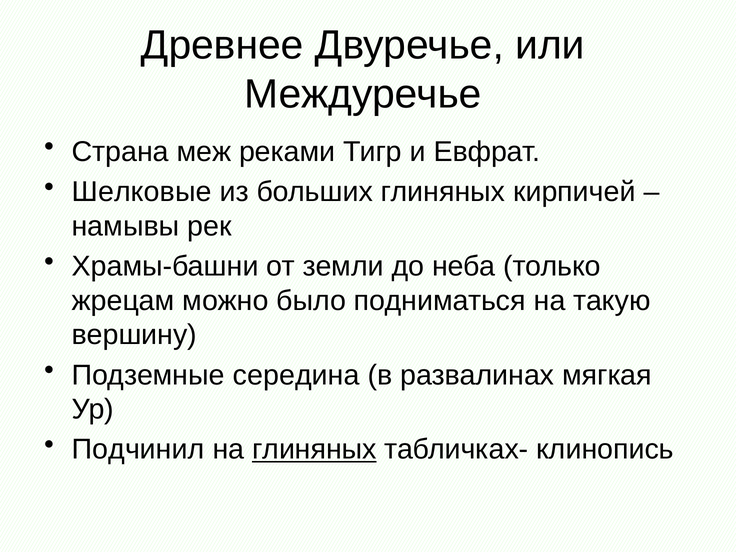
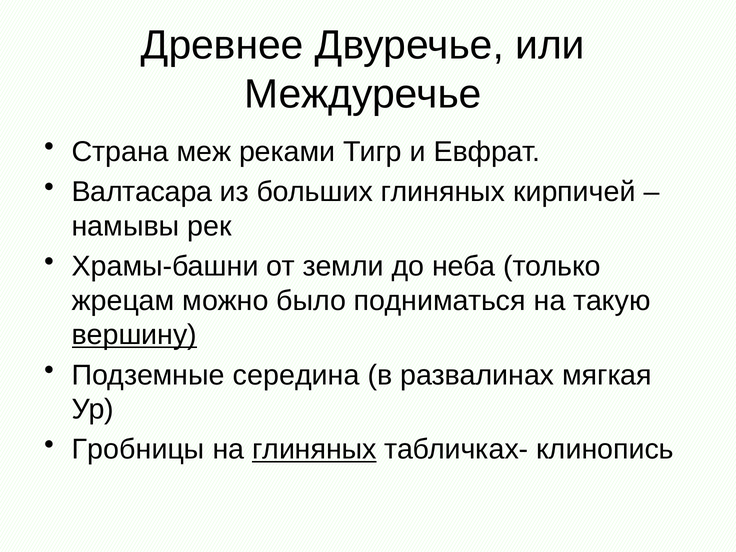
Шелковые: Шелковые -> Валтасара
вершину underline: none -> present
Подчинил: Подчинил -> Гробницы
